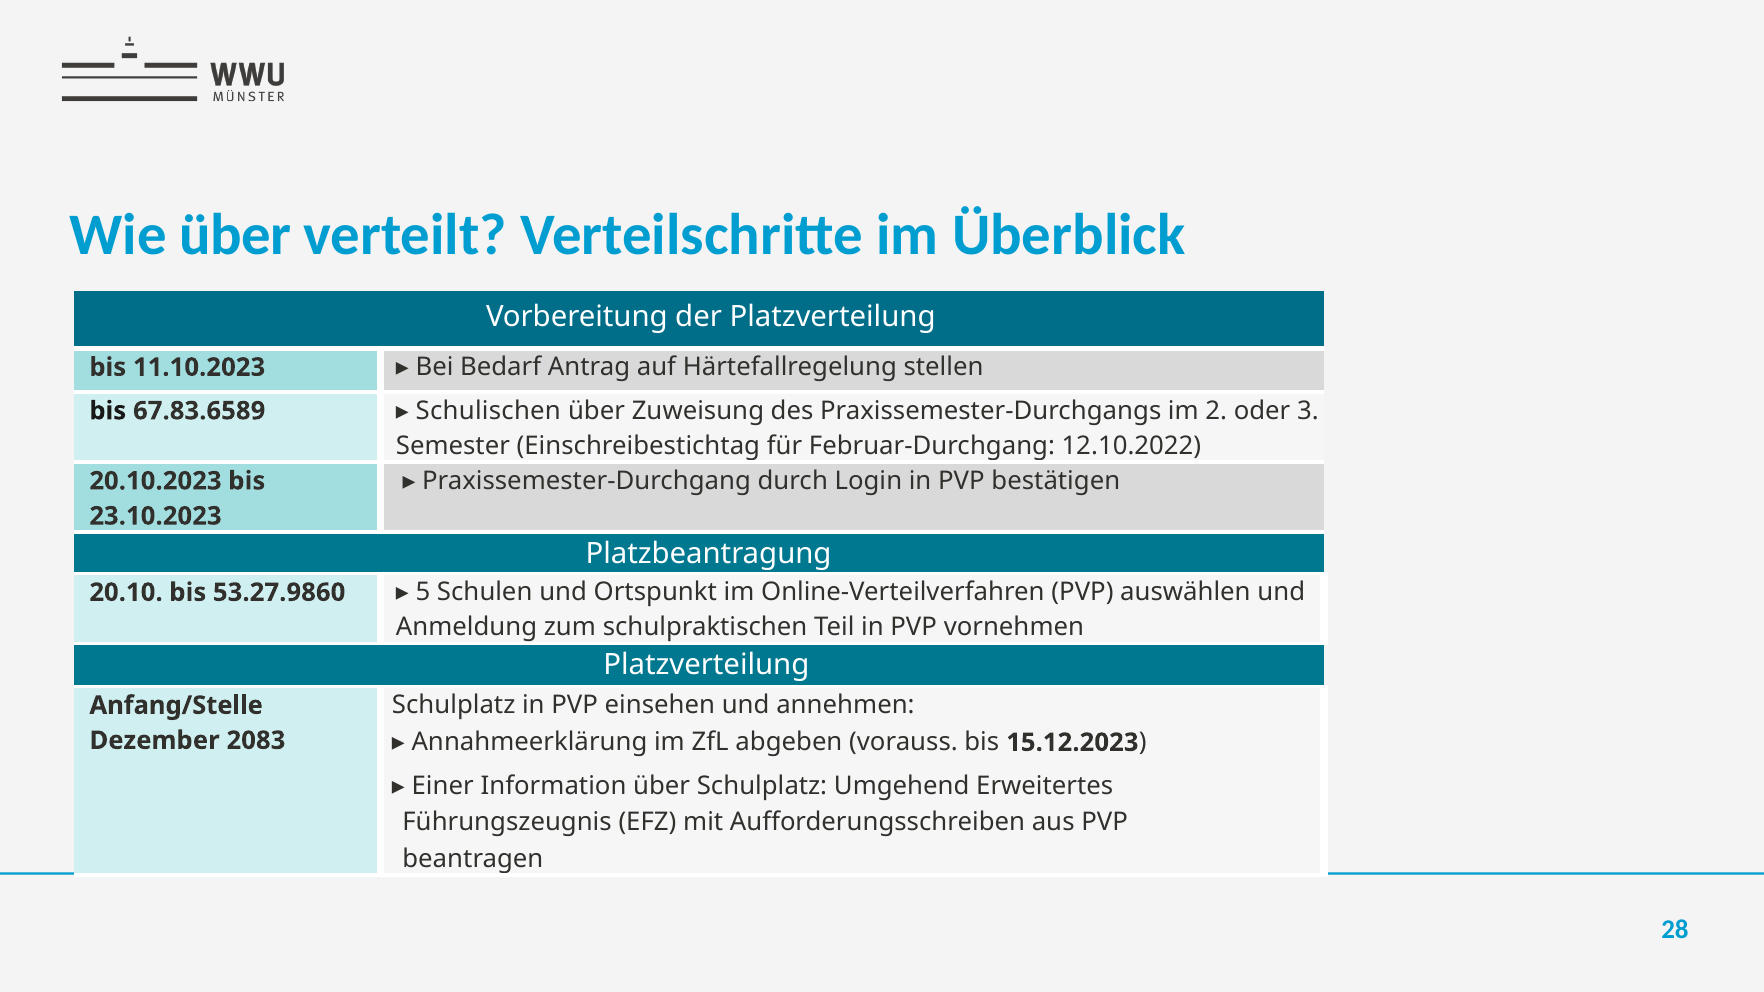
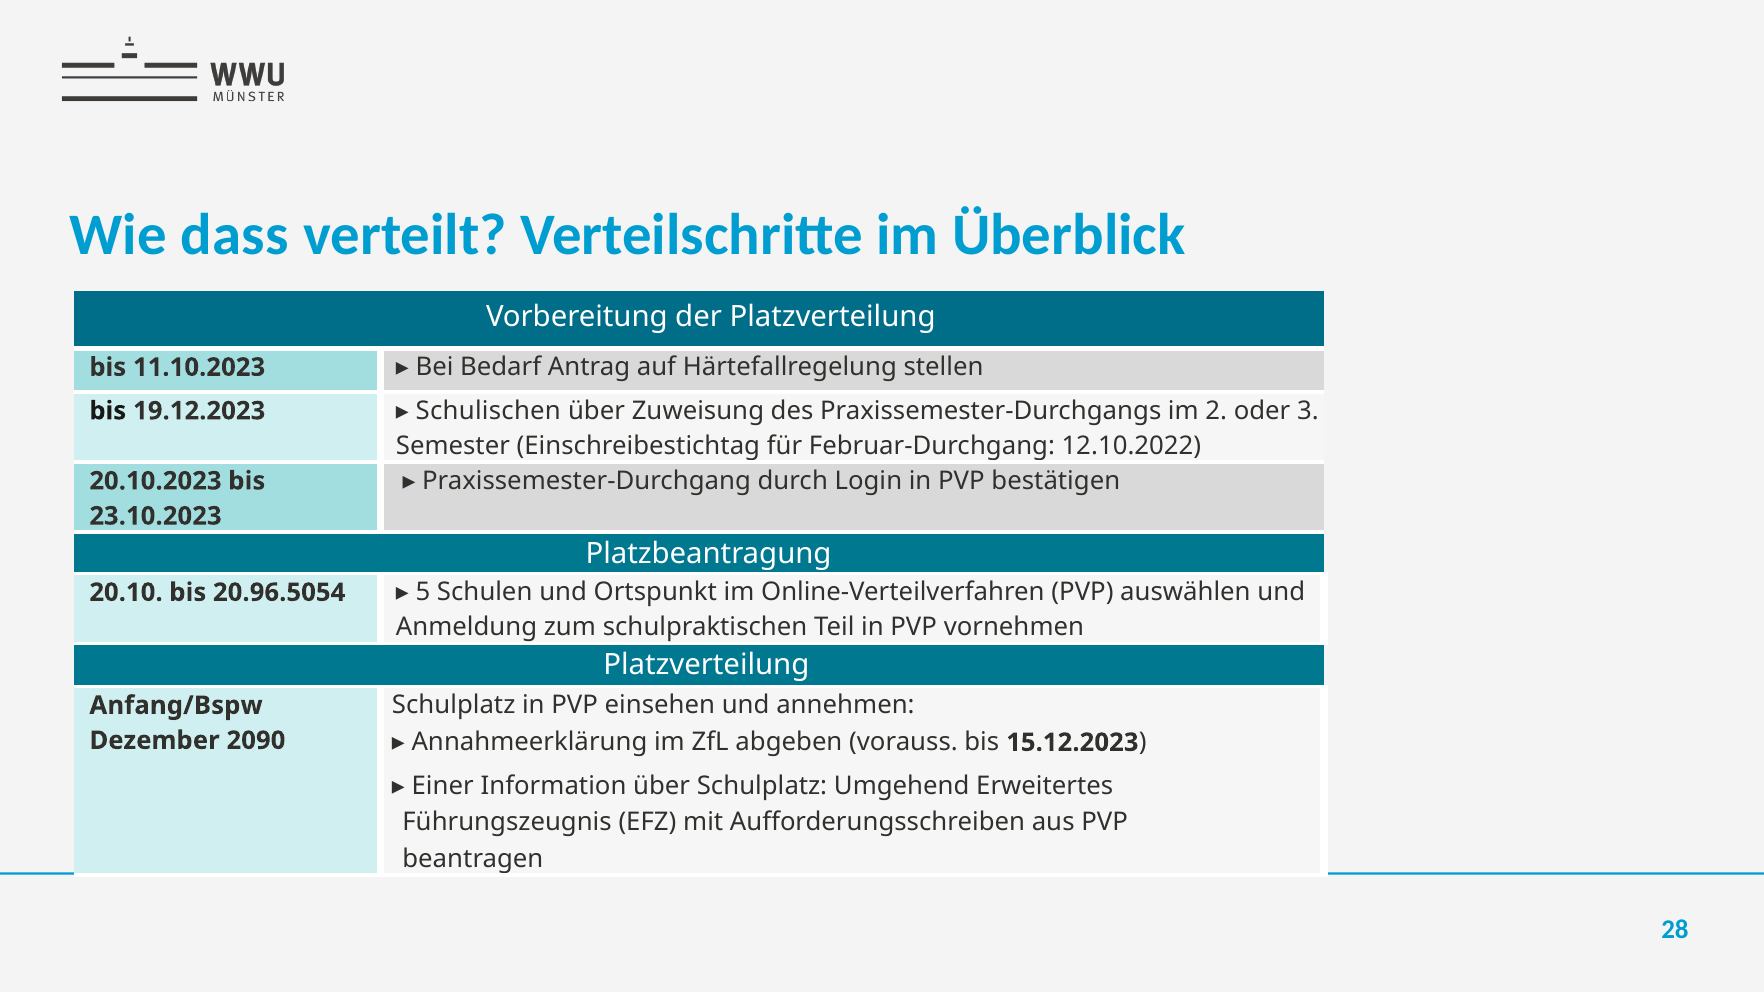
Wie über: über -> dass
67.83.6589: 67.83.6589 -> 19.12.2023
53.27.9860: 53.27.9860 -> 20.96.5054
Anfang/Stelle: Anfang/Stelle -> Anfang/Bspw
2083: 2083 -> 2090
